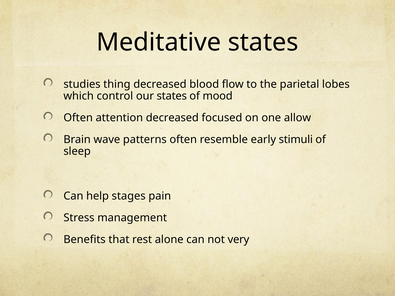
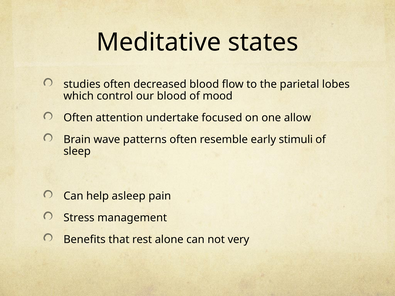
studies thing: thing -> often
our states: states -> blood
attention decreased: decreased -> undertake
stages: stages -> asleep
